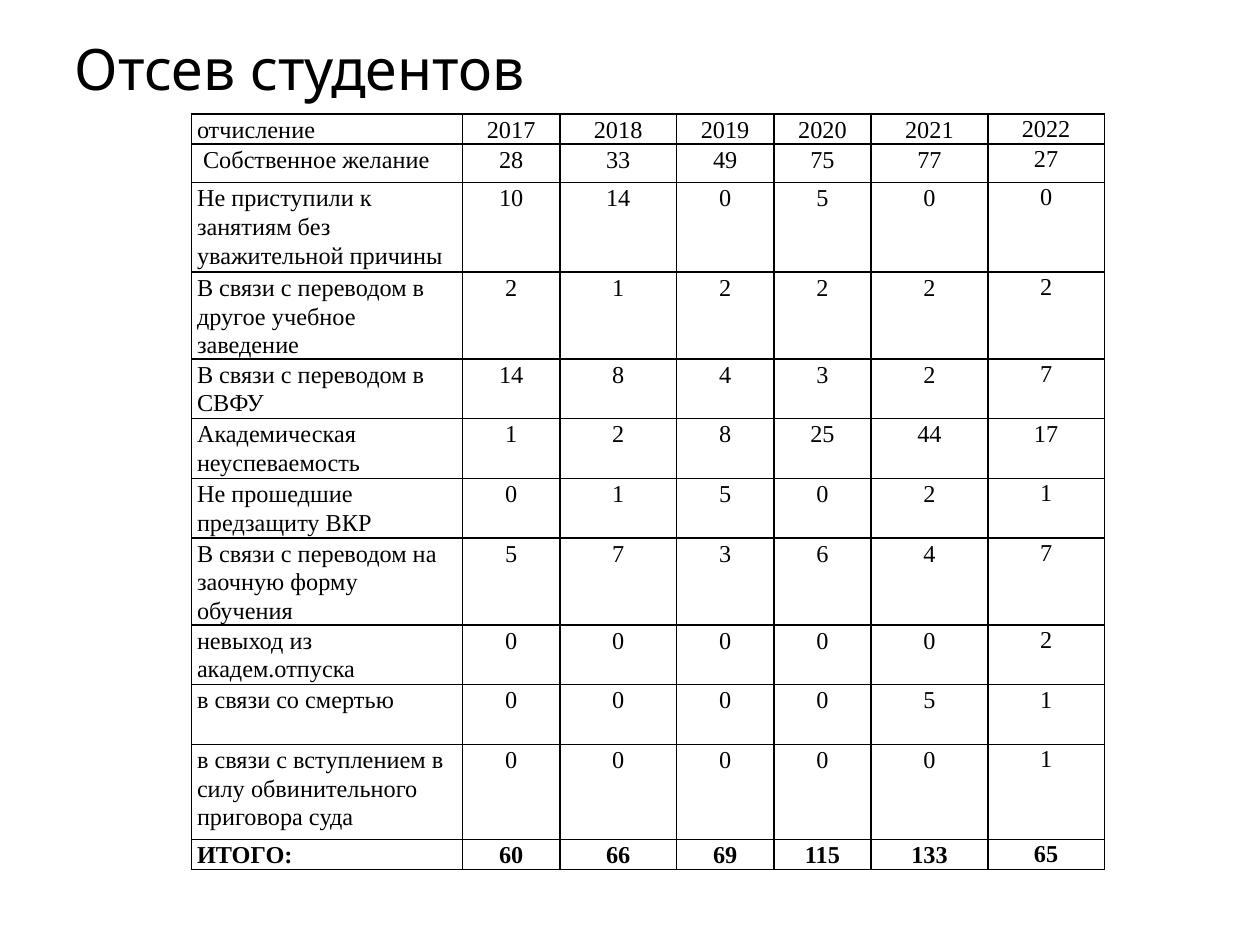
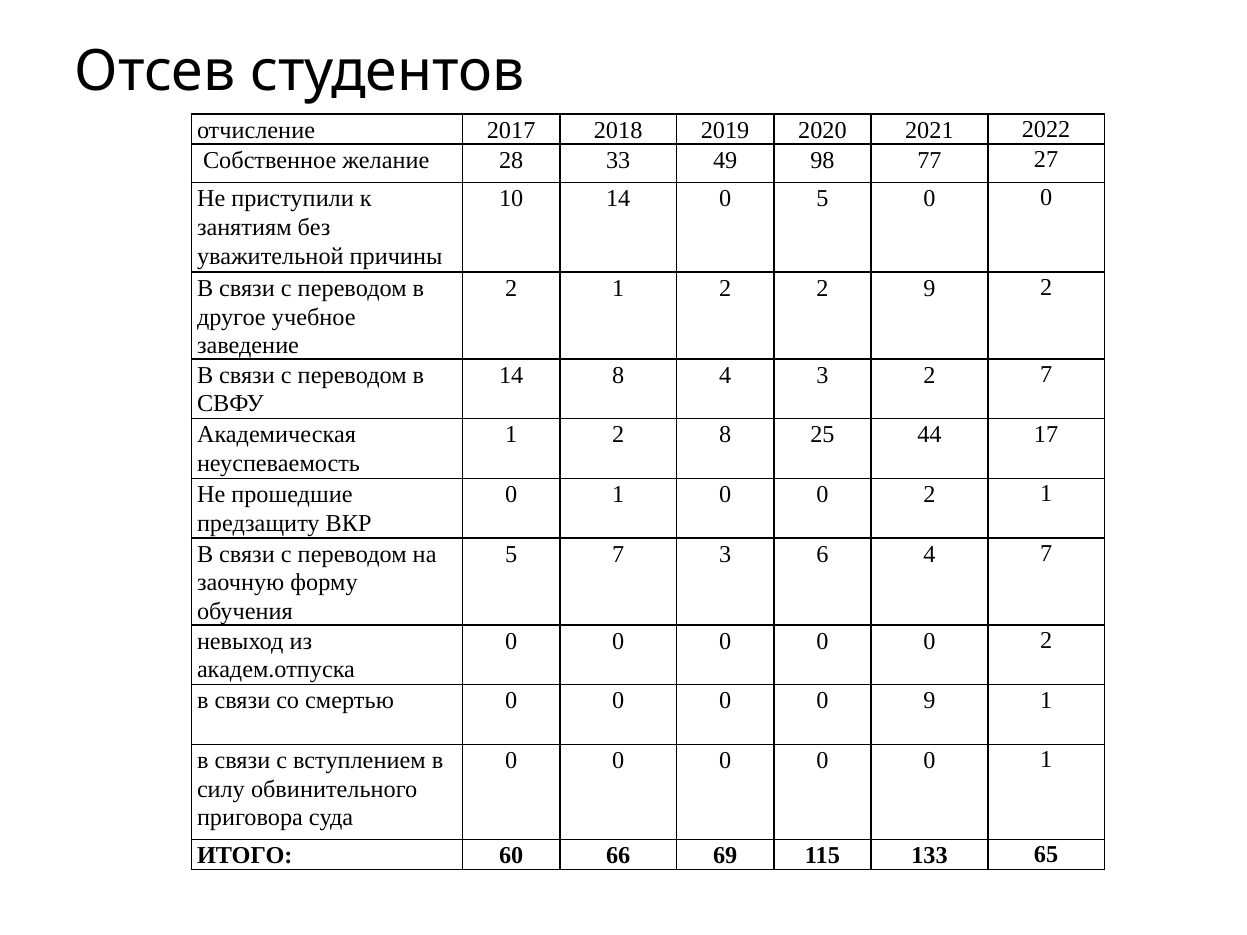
75: 75 -> 98
1 2 2 2: 2 -> 9
1 5: 5 -> 0
0 0 5: 5 -> 9
